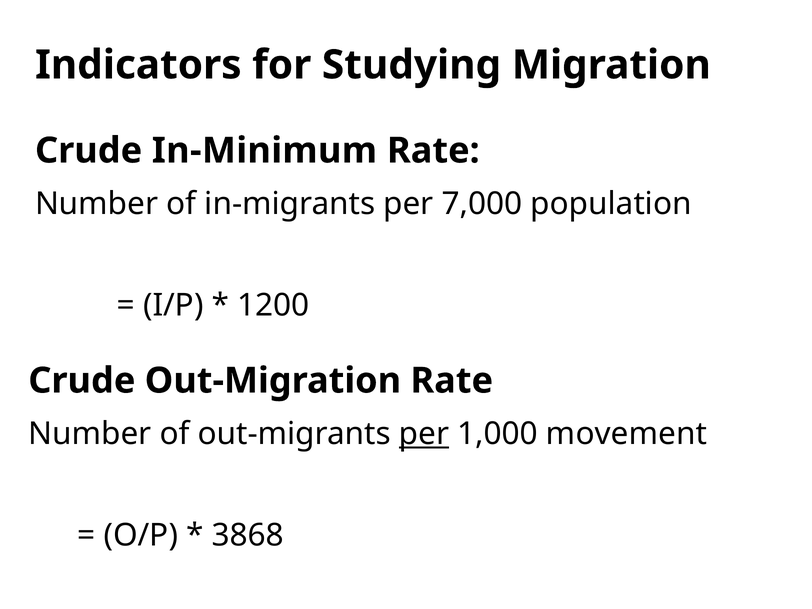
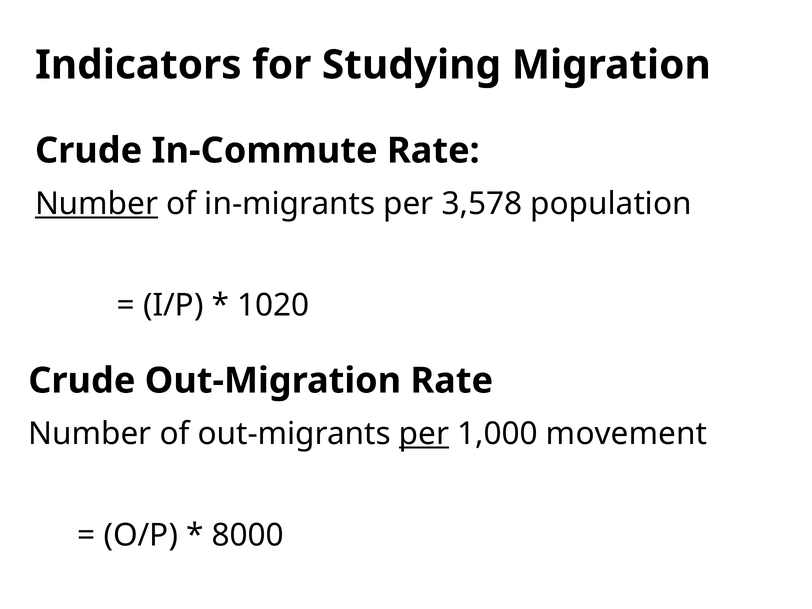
In-Minimum: In-Minimum -> In-Commute
Number at (97, 204) underline: none -> present
7,000: 7,000 -> 3,578
1200: 1200 -> 1020
3868: 3868 -> 8000
